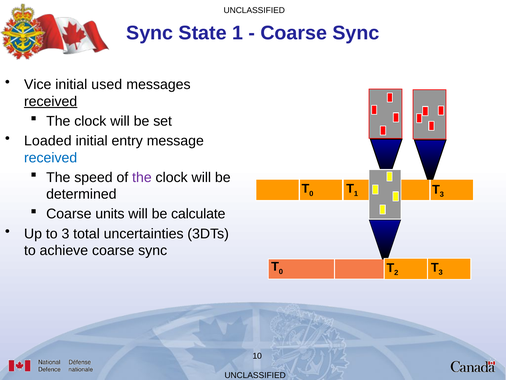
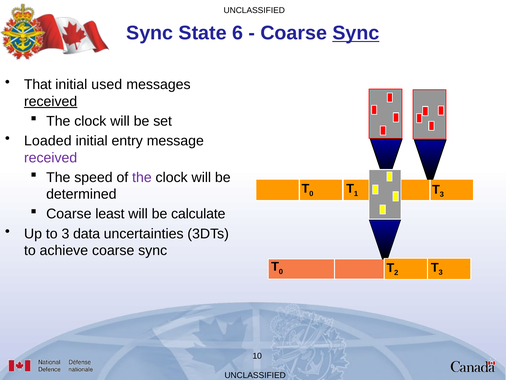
State 1: 1 -> 6
Sync at (356, 33) underline: none -> present
Vice: Vice -> That
received at (51, 157) colour: blue -> purple
units: units -> least
total: total -> data
